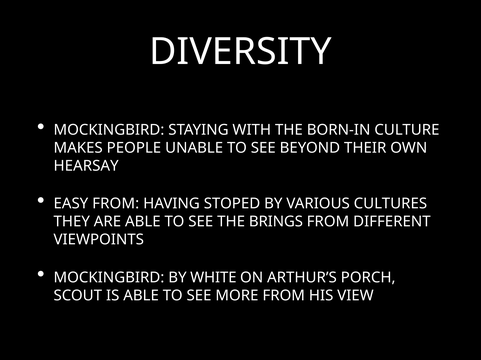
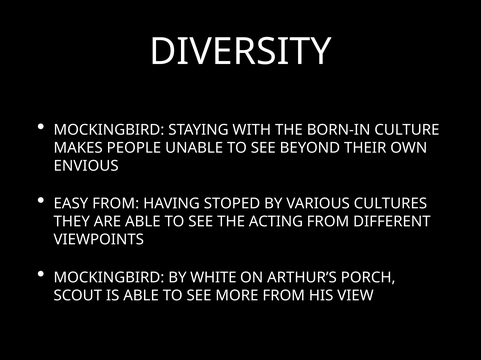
HEARSAY: HEARSAY -> ENVIOUS
BRINGS: BRINGS -> ACTING
